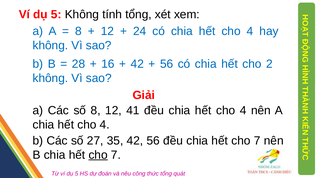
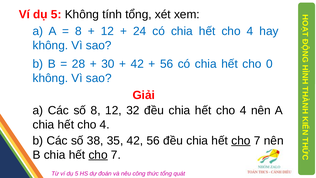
16: 16 -> 30
2: 2 -> 0
41: 41 -> 32
27: 27 -> 38
cho at (241, 140) underline: none -> present
